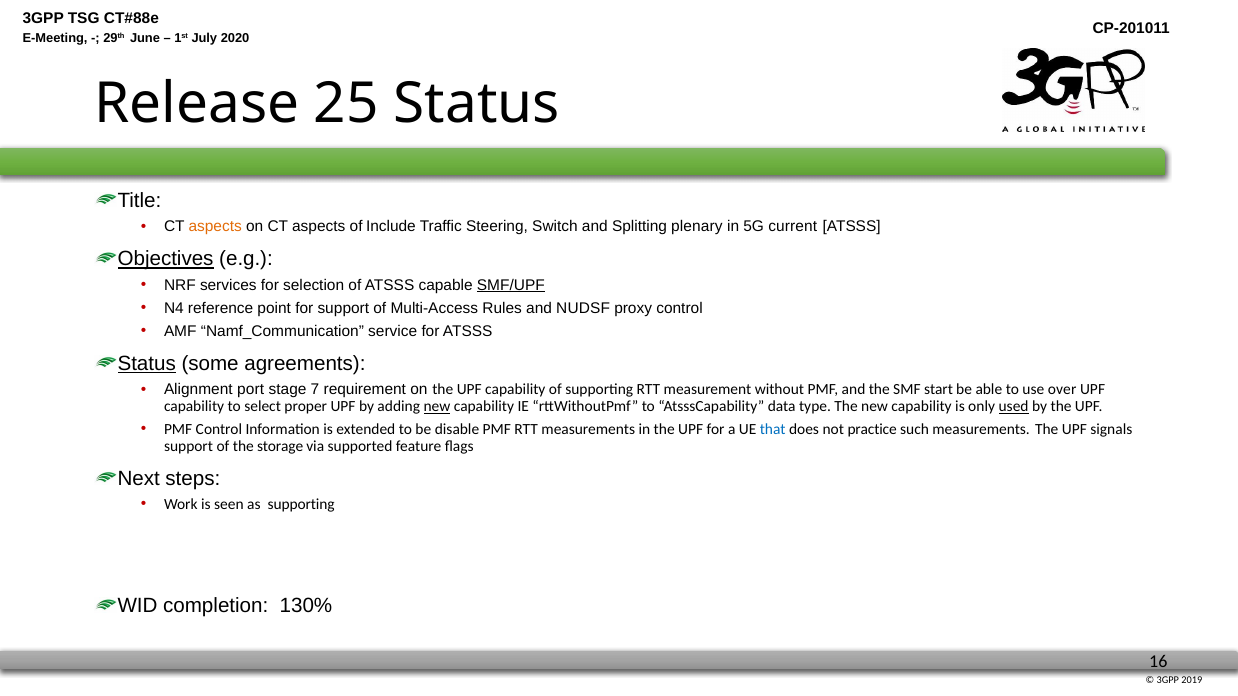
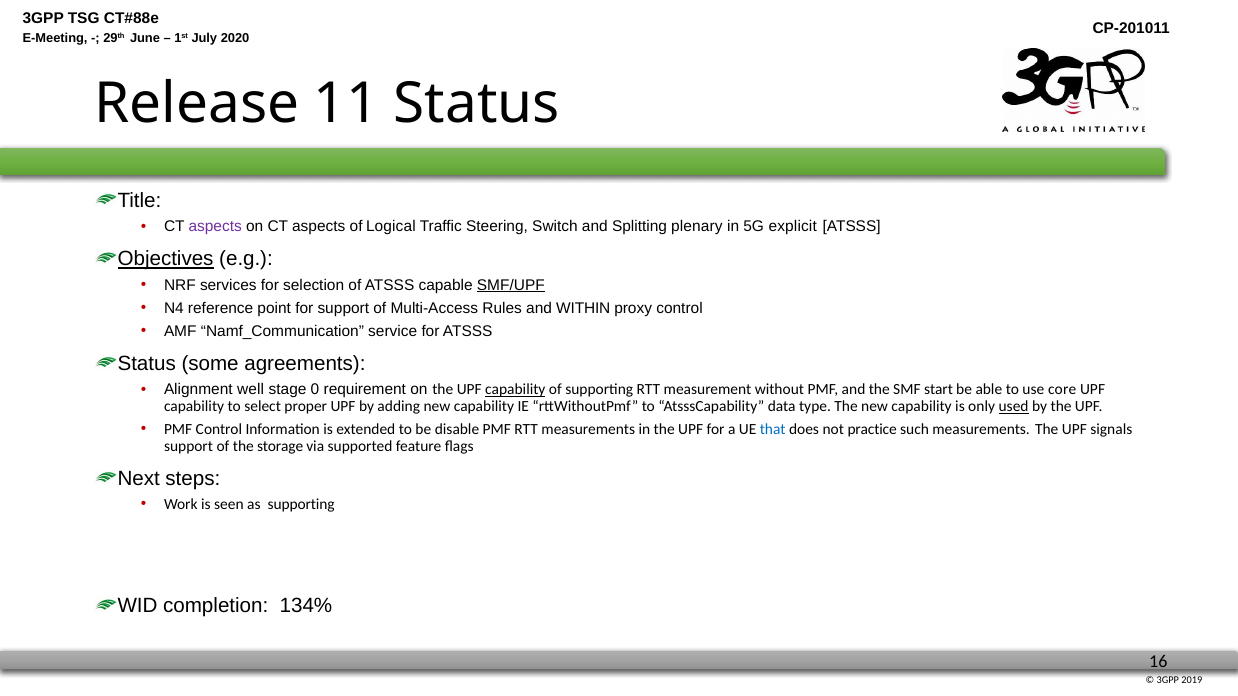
25: 25 -> 11
aspects at (215, 227) colour: orange -> purple
Include: Include -> Logical
current: current -> explicit
NUDSF: NUDSF -> WITHIN
Status at (147, 364) underline: present -> none
port: port -> well
7: 7 -> 0
capability at (515, 390) underline: none -> present
over: over -> core
new at (437, 407) underline: present -> none
130%: 130% -> 134%
